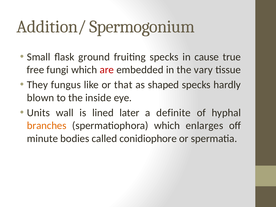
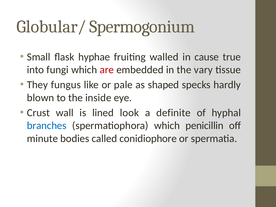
Addition/: Addition/ -> Globular/
ground: ground -> hyphae
fruiting specks: specks -> walled
free: free -> into
that: that -> pale
Units: Units -> Crust
later: later -> look
branches colour: orange -> blue
enlarges: enlarges -> penicillin
